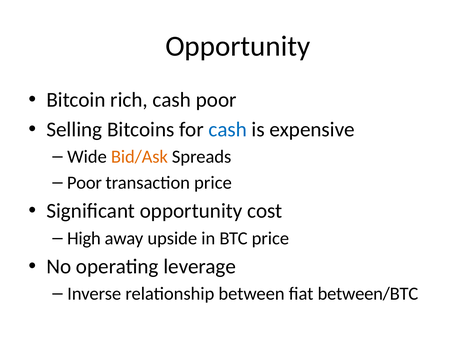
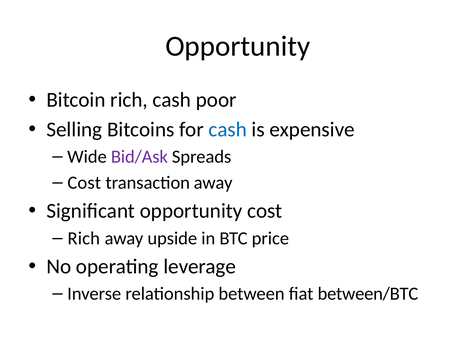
Bid/Ask colour: orange -> purple
Poor at (84, 183): Poor -> Cost
transaction price: price -> away
High at (84, 238): High -> Rich
